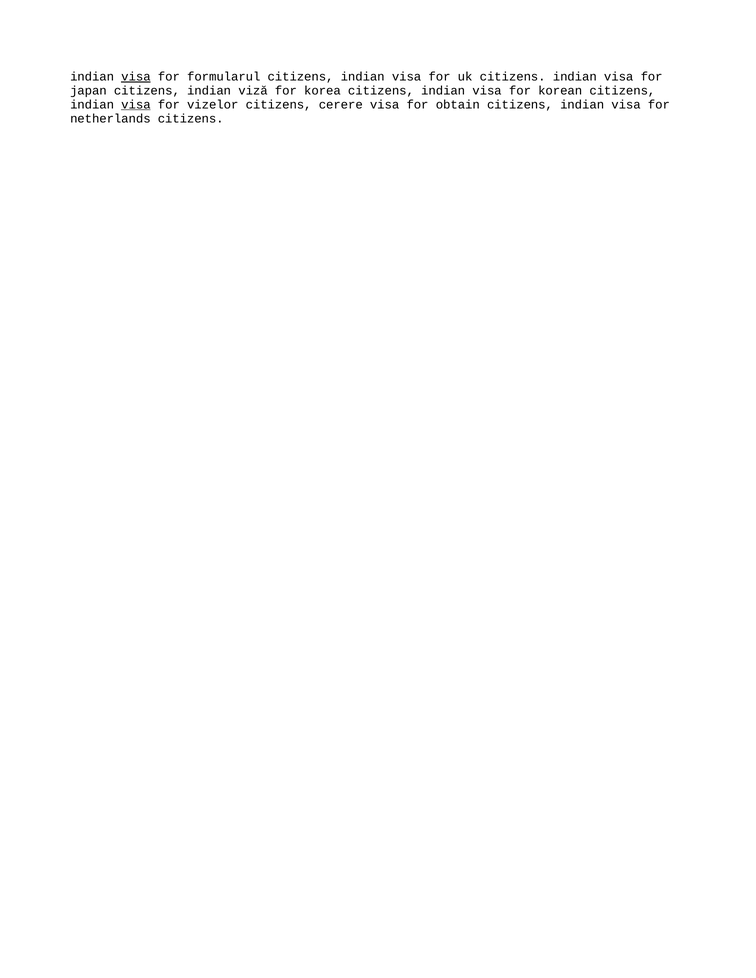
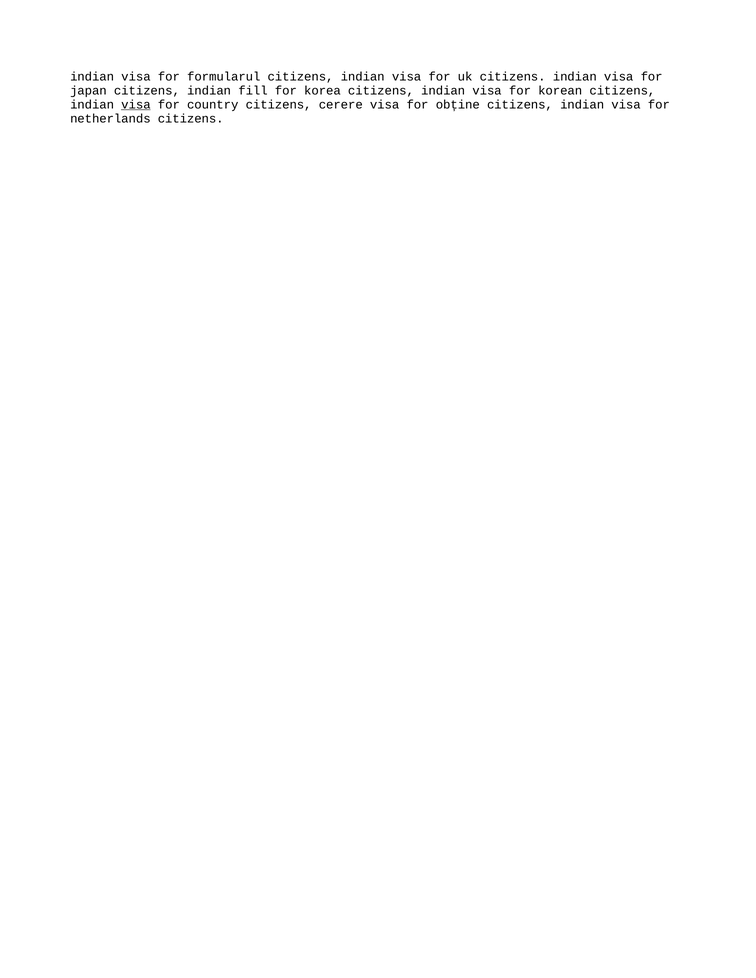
visa at (136, 77) underline: present -> none
viză: viză -> fill
vizelor: vizelor -> country
obtain: obtain -> obține
